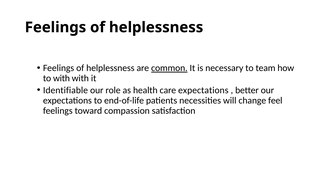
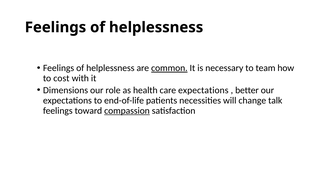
to with: with -> cost
Identifiable: Identifiable -> Dimensions
feel: feel -> talk
compassion underline: none -> present
